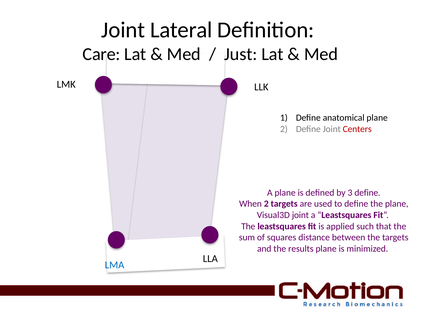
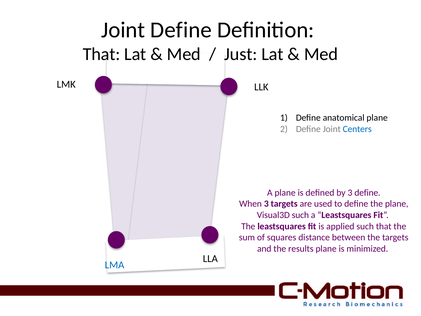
Joint Lateral: Lateral -> Define
Care at (102, 54): Care -> That
Centers colour: red -> blue
When 2: 2 -> 3
Visual3D joint: joint -> such
